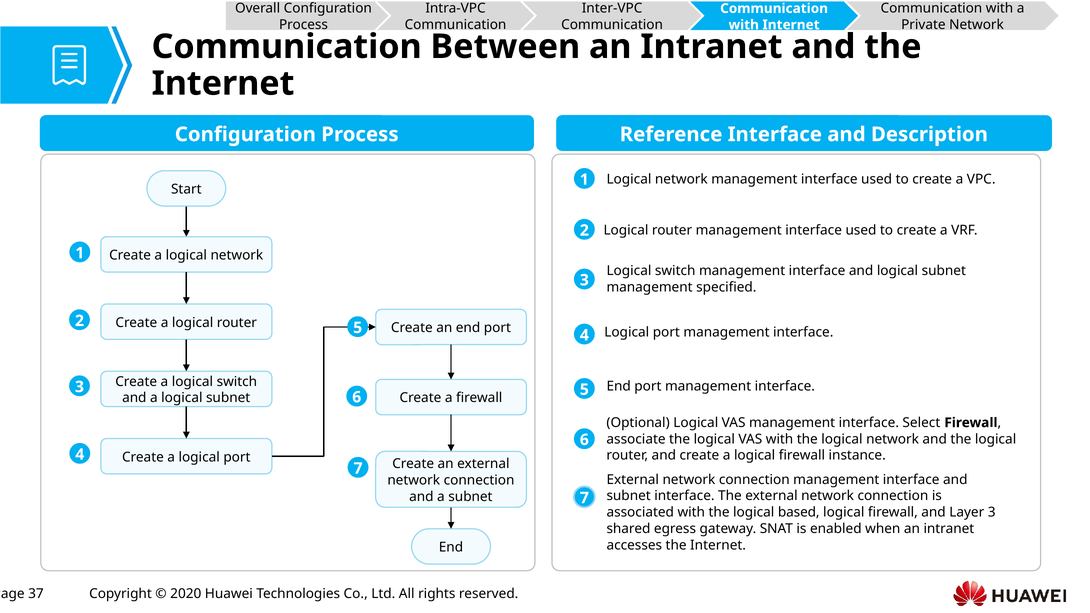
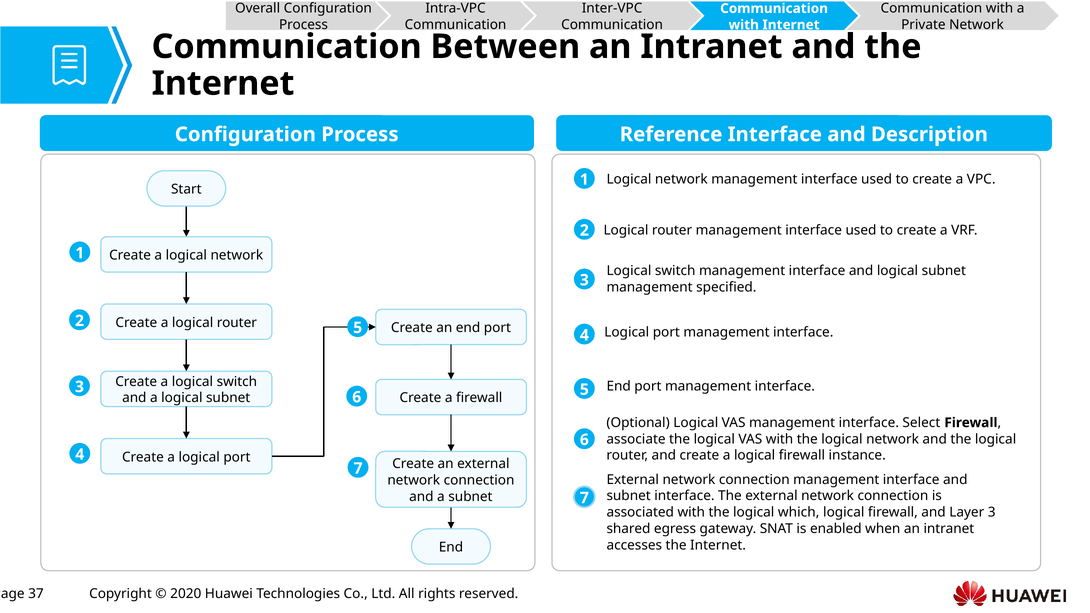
based: based -> which
